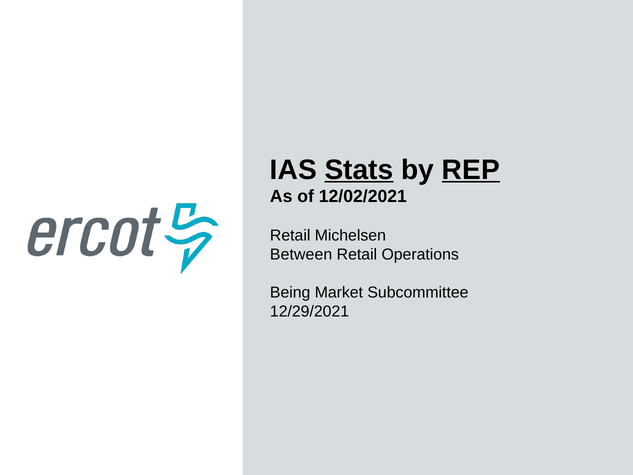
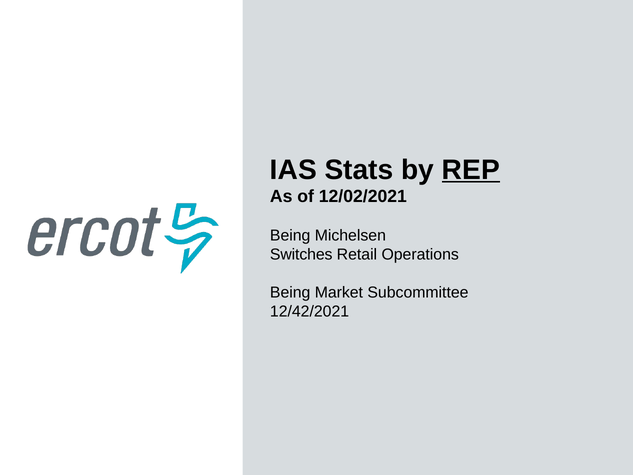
Stats underline: present -> none
Retail at (290, 235): Retail -> Being
Between: Between -> Switches
12/29/2021: 12/29/2021 -> 12/42/2021
